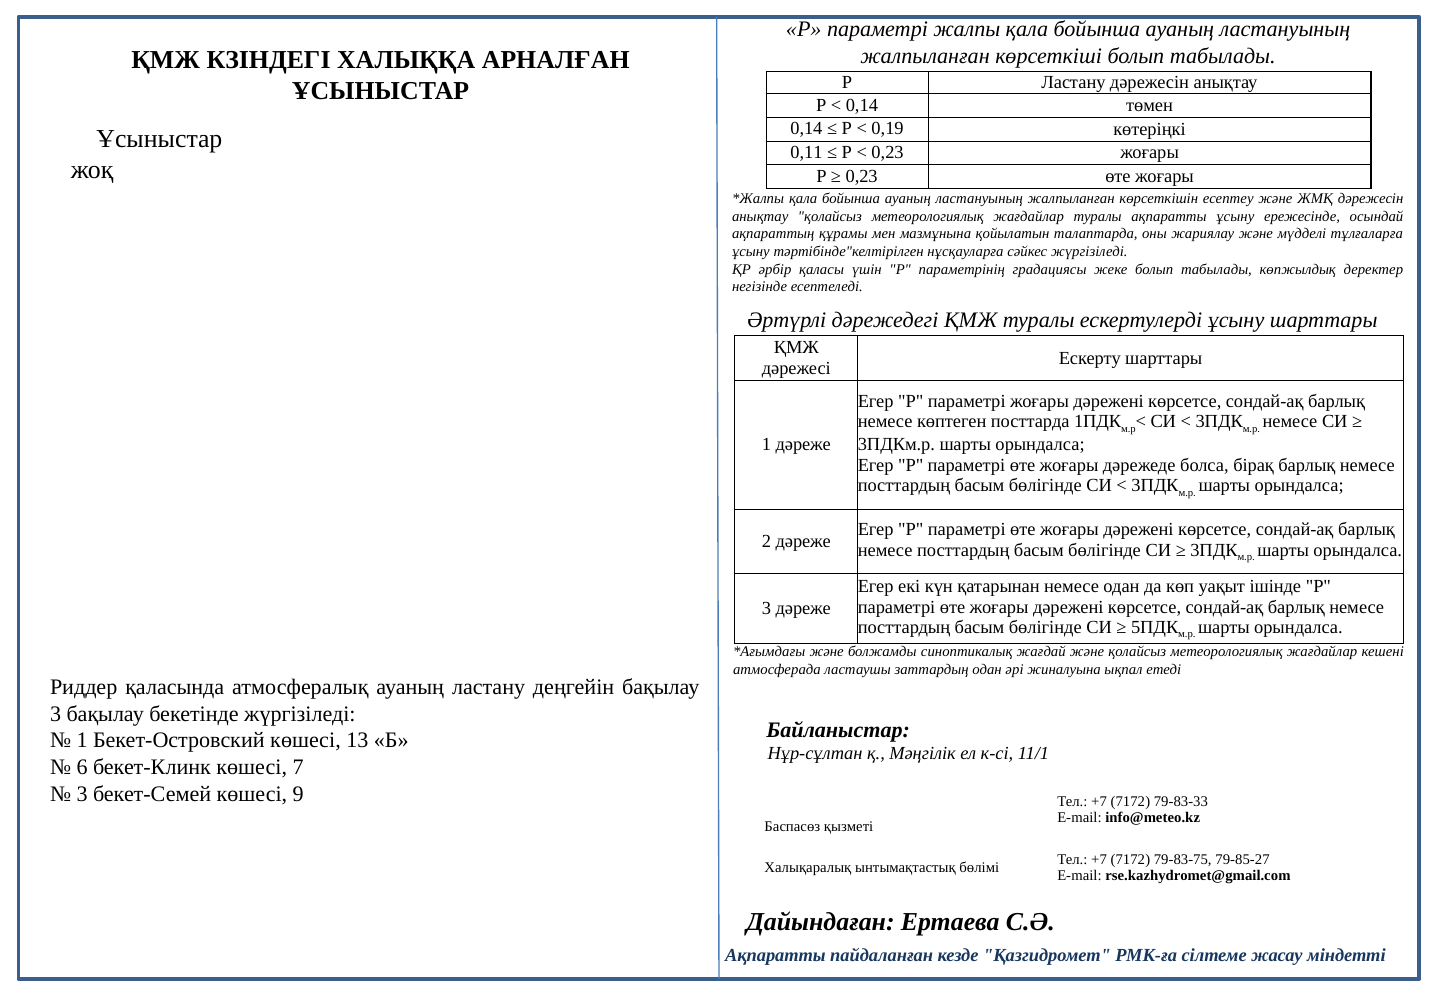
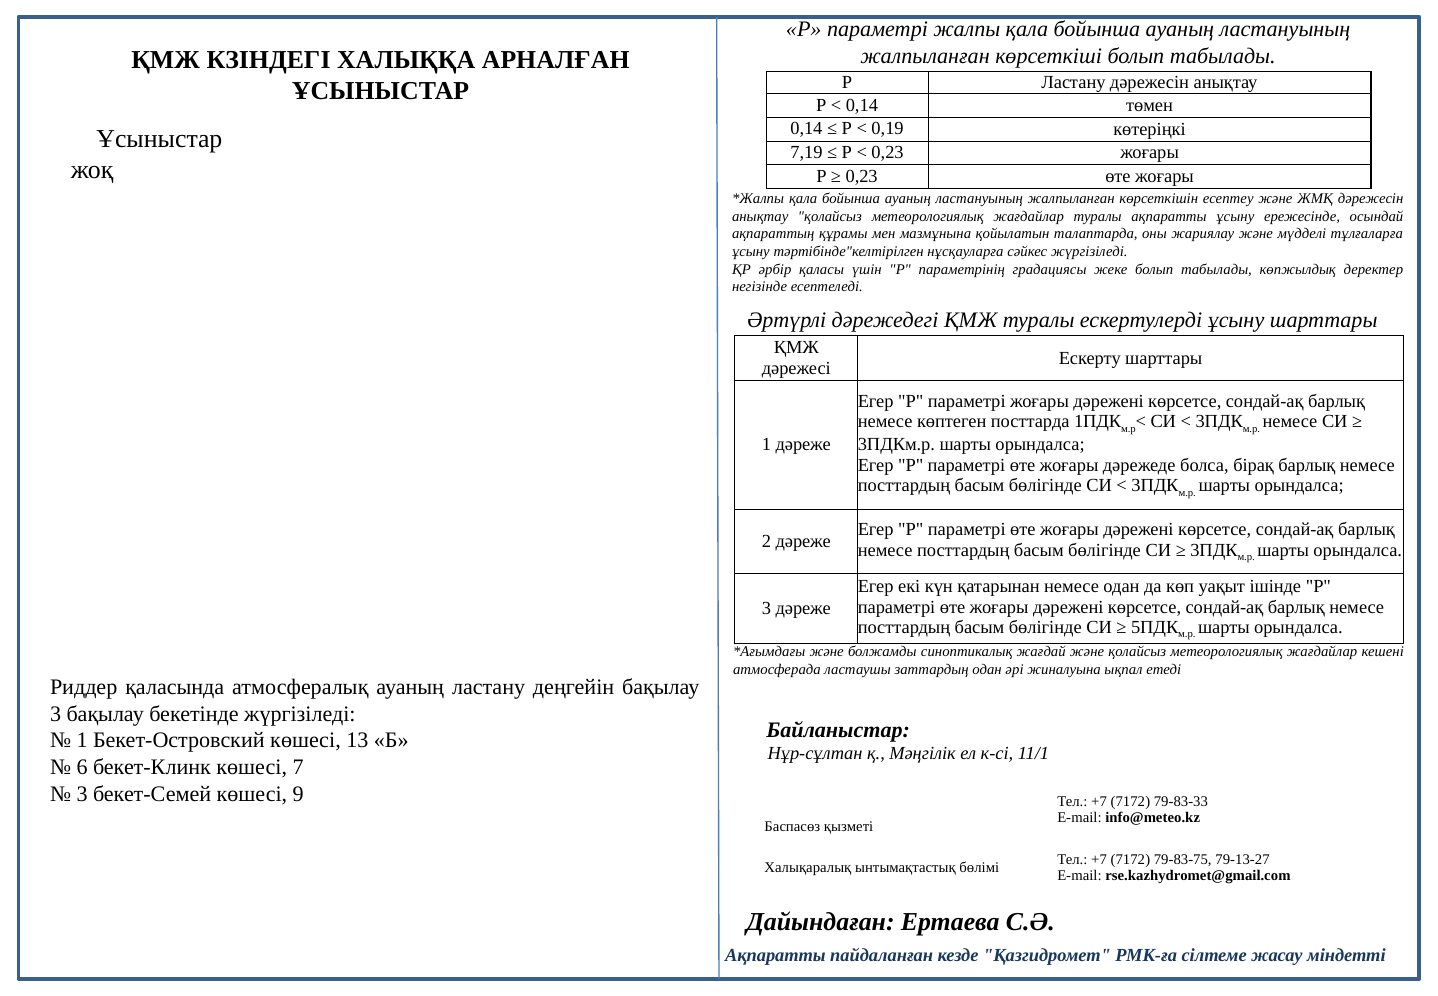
0,11: 0,11 -> 7,19
79-85-27: 79-85-27 -> 79-13-27
